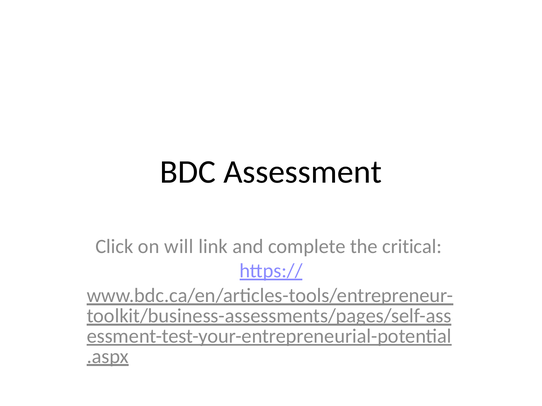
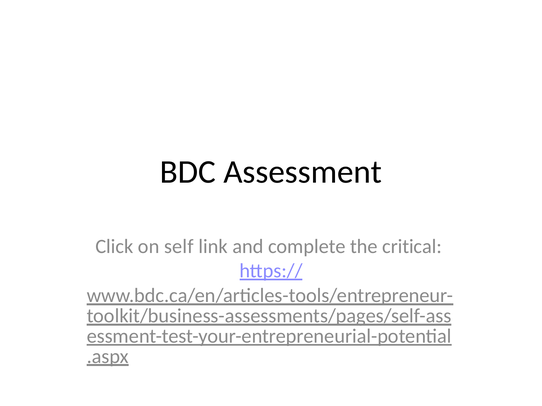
will: will -> self
